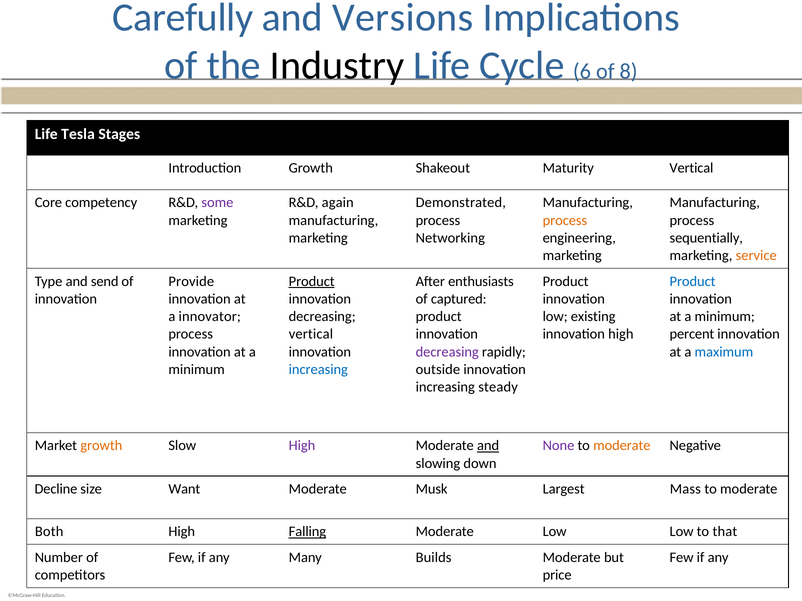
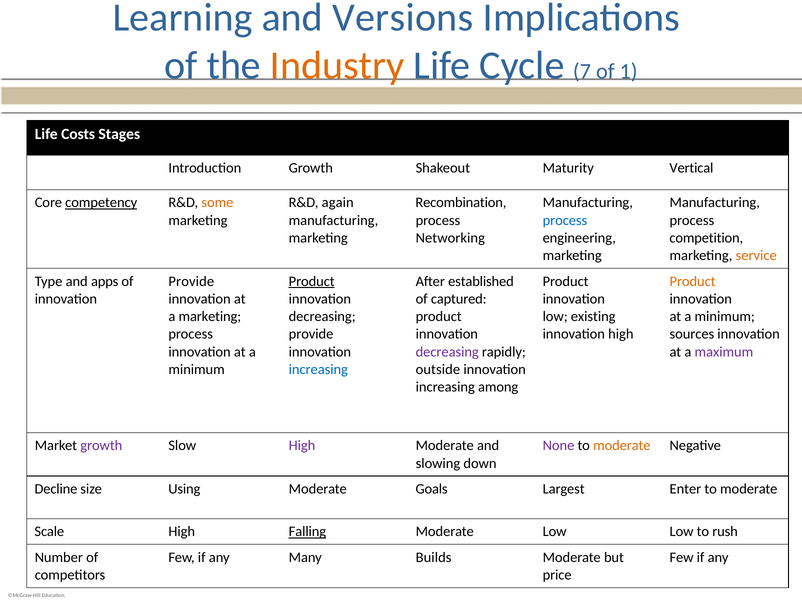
Carefully: Carefully -> Learning
Industry colour: black -> orange
6: 6 -> 7
8: 8 -> 1
Tesla: Tesla -> Costs
competency underline: none -> present
some colour: purple -> orange
Demonstrated: Demonstrated -> Recombination
process at (565, 221) colour: orange -> blue
sequentially: sequentially -> competition
send: send -> apps
enthusiasts: enthusiasts -> established
Product at (693, 282) colour: blue -> orange
a innovator: innovator -> marketing
vertical at (311, 334): vertical -> provide
percent: percent -> sources
maximum colour: blue -> purple
steady: steady -> among
growth at (101, 446) colour: orange -> purple
and at (488, 446) underline: present -> none
Want: Want -> Using
Musk: Musk -> Goals
Mass: Mass -> Enter
Both: Both -> Scale
that: that -> rush
